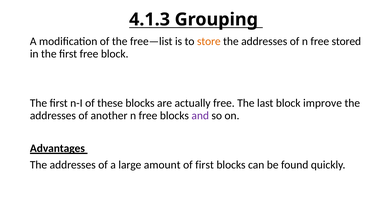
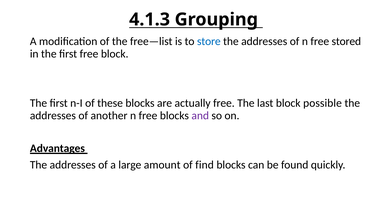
store colour: orange -> blue
improve: improve -> possible
of first: first -> find
